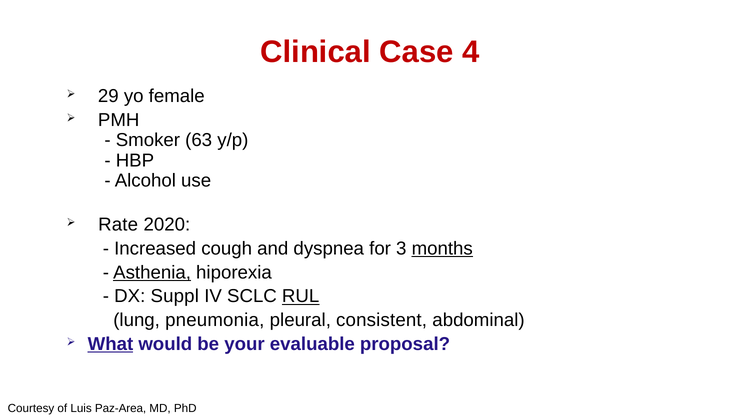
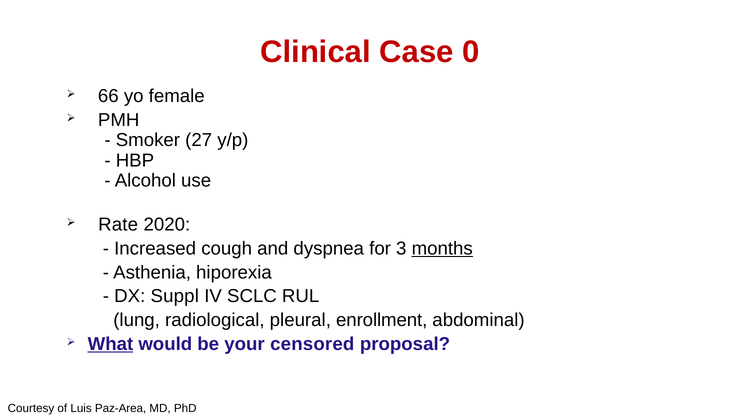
4: 4 -> 0
29: 29 -> 66
63: 63 -> 27
Asthenia underline: present -> none
RUL underline: present -> none
pneumonia: pneumonia -> radiological
consistent: consistent -> enrollment
evaluable: evaluable -> censored
